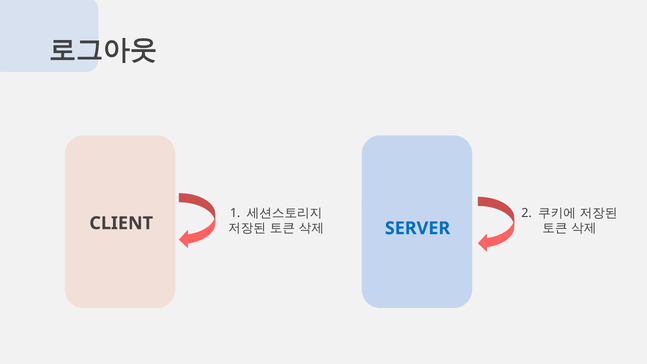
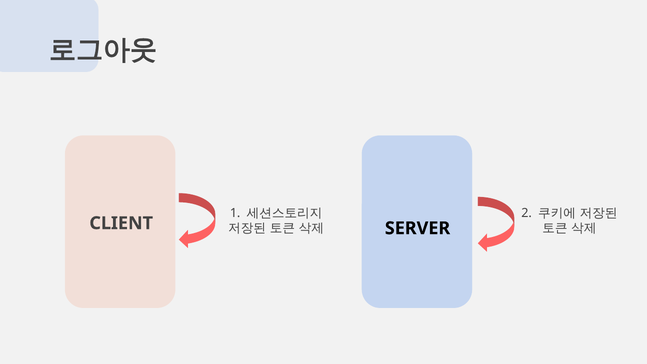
SERVER colour: blue -> black
